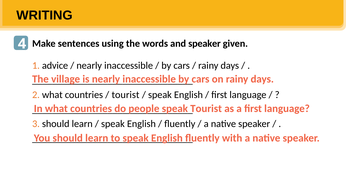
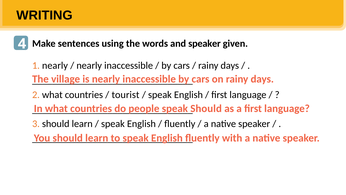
1 advice: advice -> nearly
Tourist at (206, 108): Tourist -> Should
